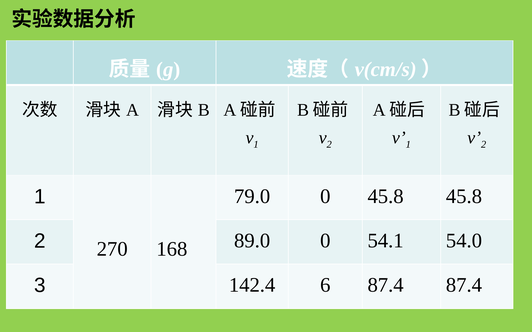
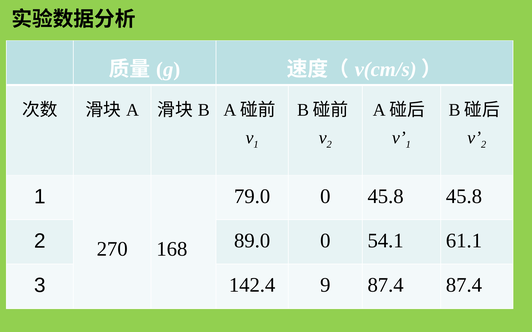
54.0: 54.0 -> 61.1
6: 6 -> 9
